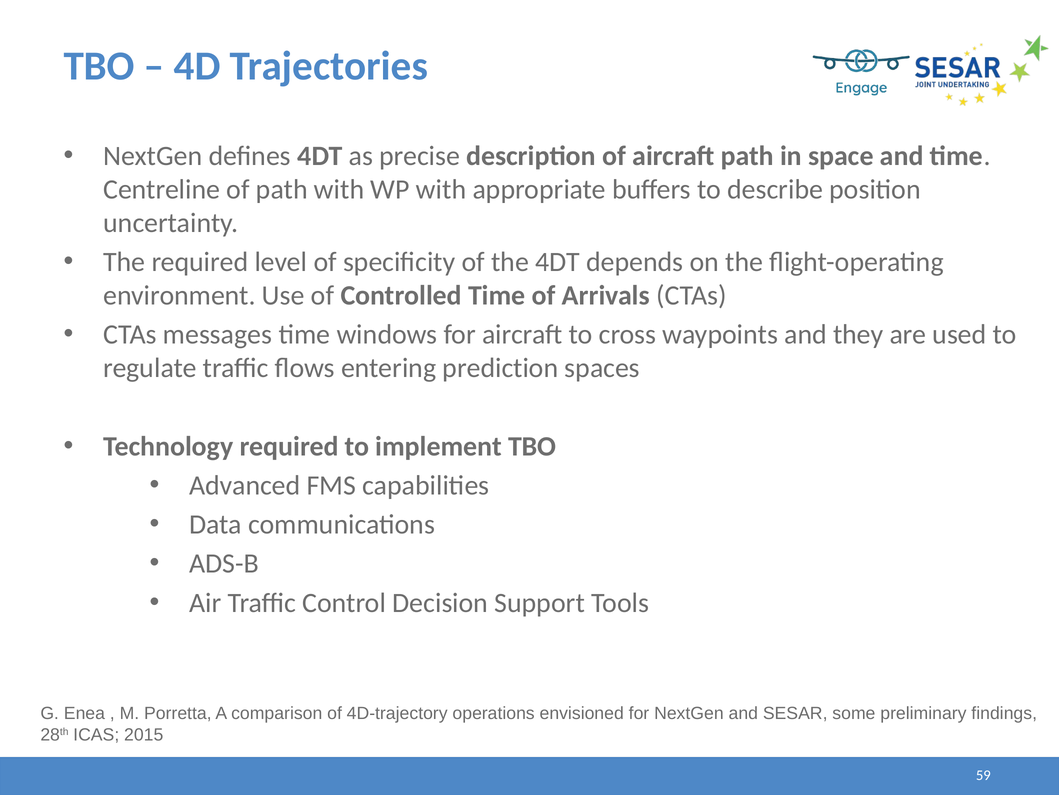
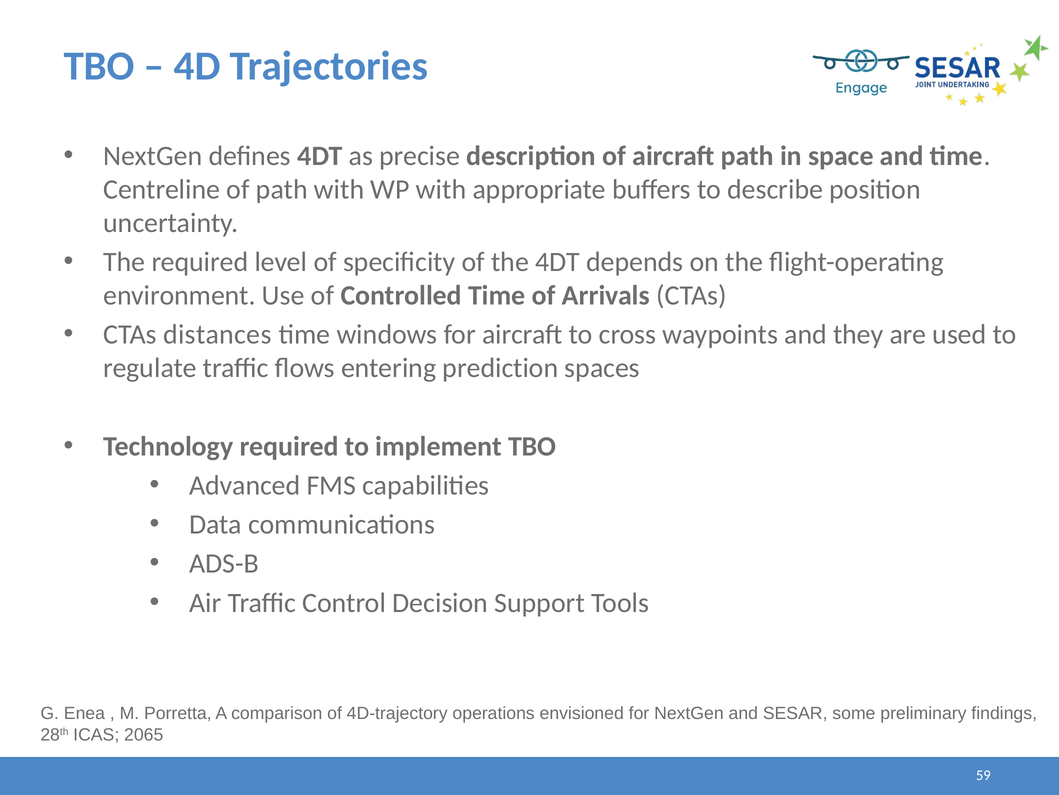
messages: messages -> distances
2015: 2015 -> 2065
